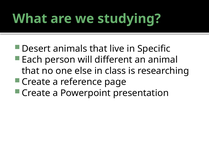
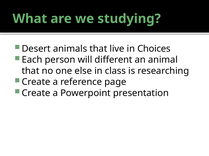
Specific: Specific -> Choices
